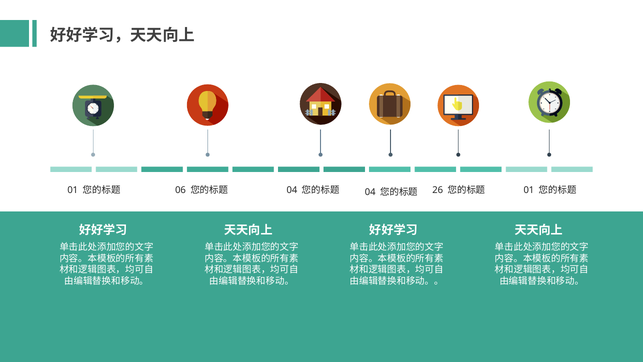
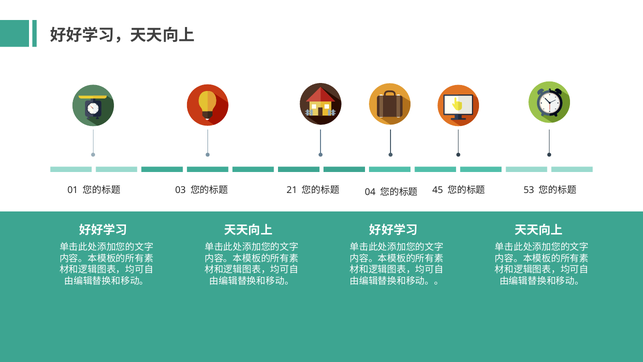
06: 06 -> 03
04 at (292, 190): 04 -> 21
26: 26 -> 45
01 at (529, 190): 01 -> 53
